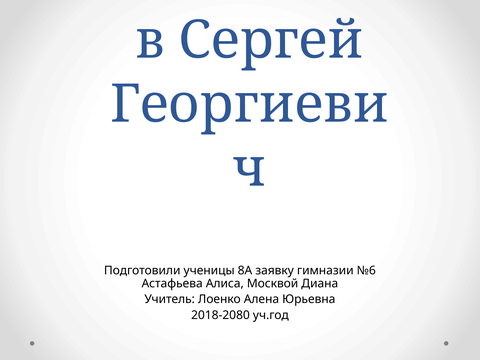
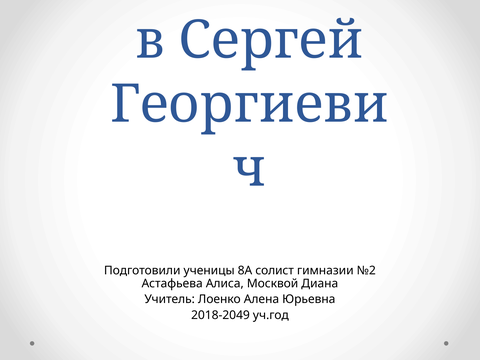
заявку: заявку -> солист
№6: №6 -> №2
2018-2080: 2018-2080 -> 2018-2049
